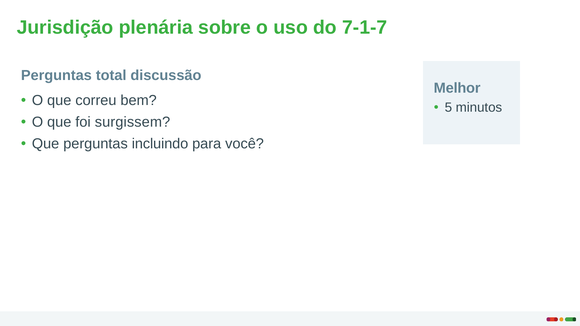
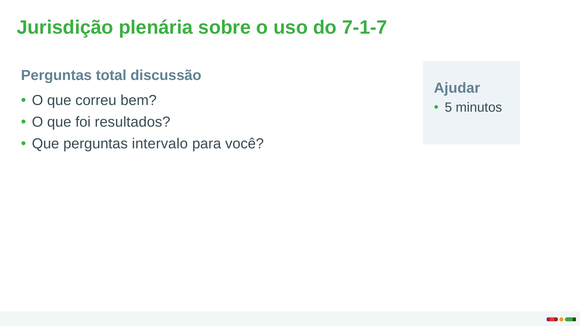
Melhor: Melhor -> Ajudar
surgissem: surgissem -> resultados
incluindo: incluindo -> intervalo
